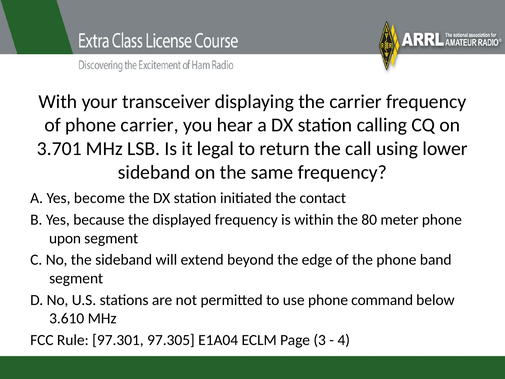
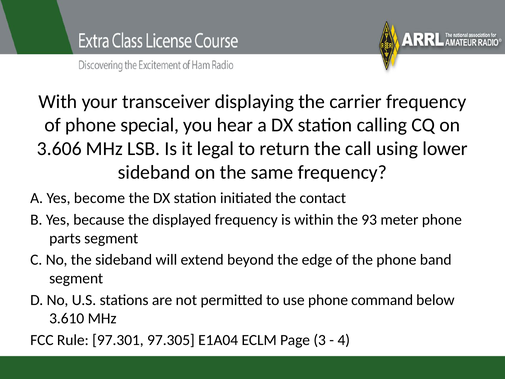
phone carrier: carrier -> special
3.701: 3.701 -> 3.606
80: 80 -> 93
upon: upon -> parts
